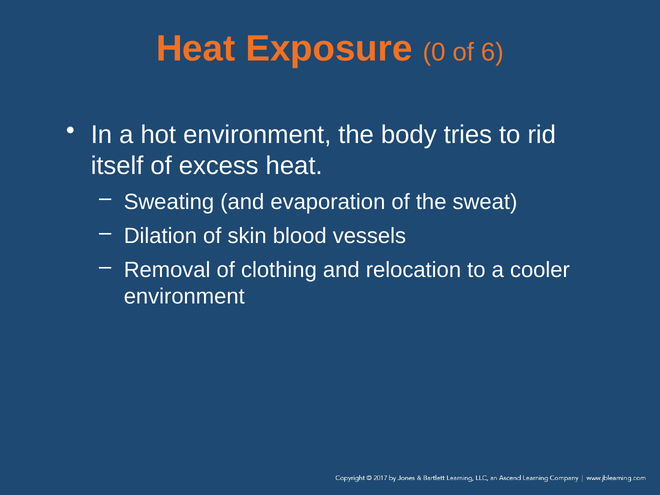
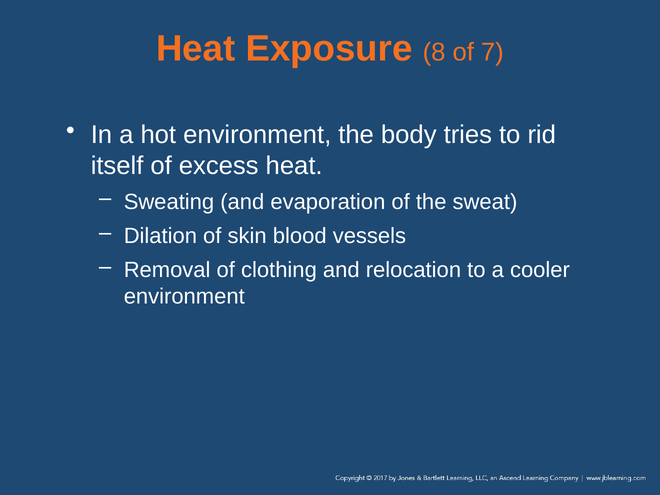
0: 0 -> 8
6: 6 -> 7
